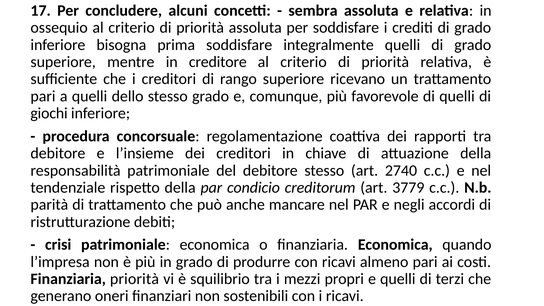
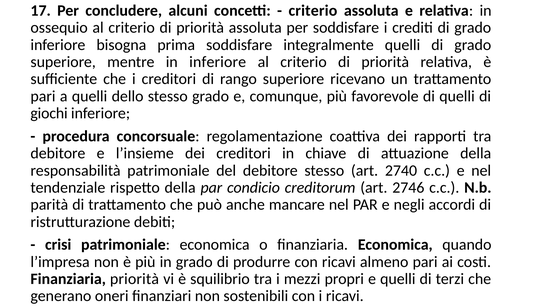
sembra at (313, 11): sembra -> criterio
in creditore: creditore -> inferiore
3779: 3779 -> 2746
